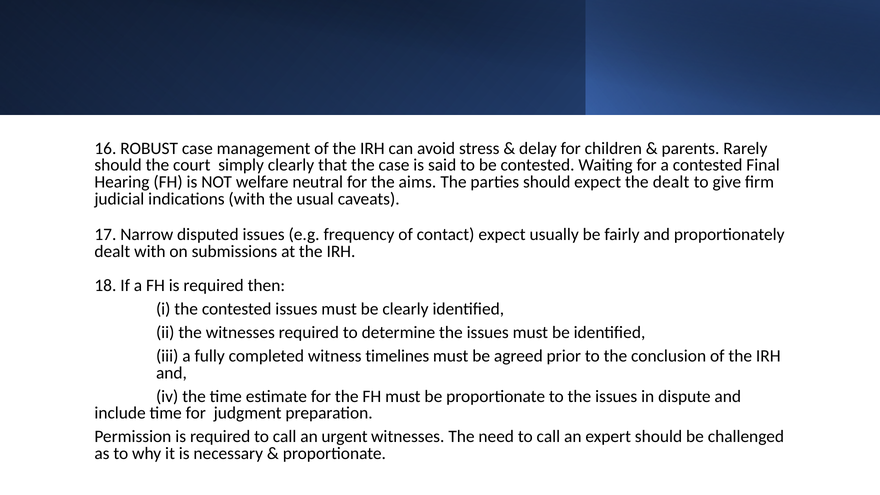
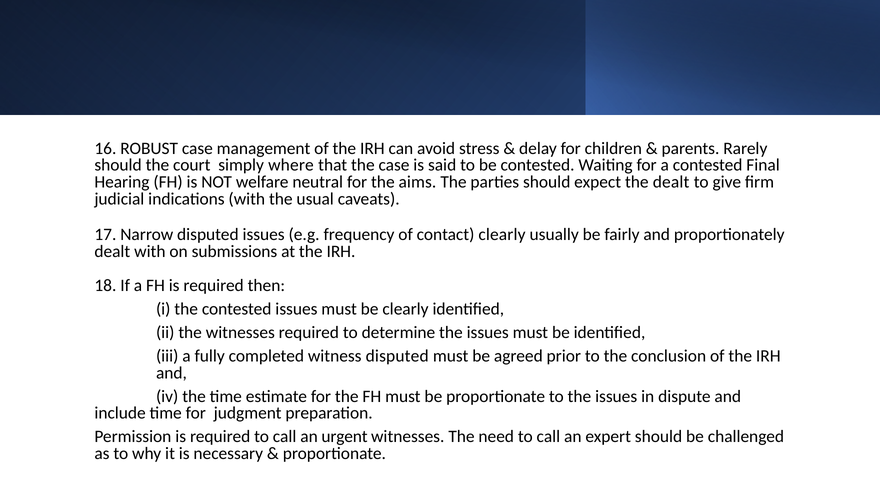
simply clearly: clearly -> where
contact expect: expect -> clearly
witness timelines: timelines -> disputed
